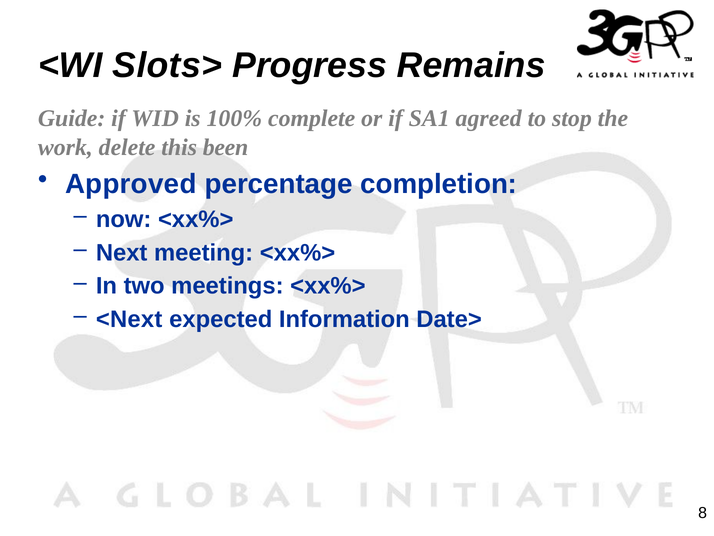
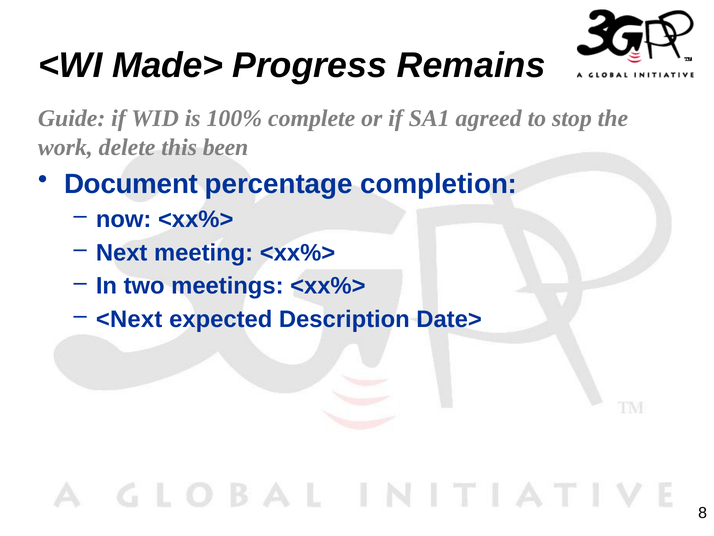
Slots>: Slots> -> Made>
Approved: Approved -> Document
Information: Information -> Description
